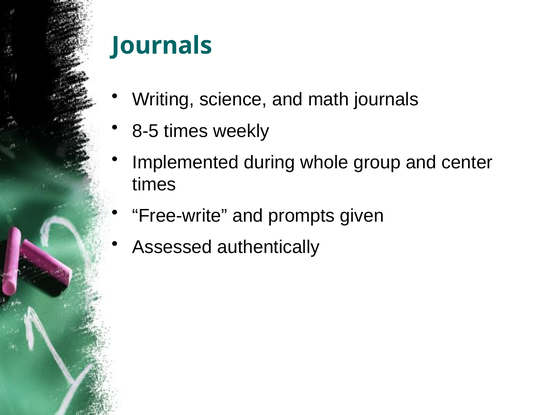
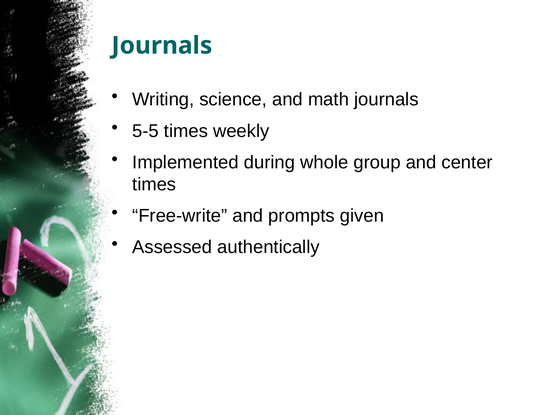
8-5: 8-5 -> 5-5
